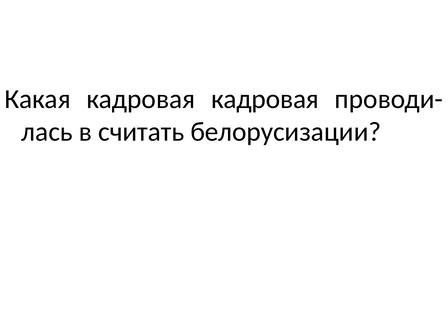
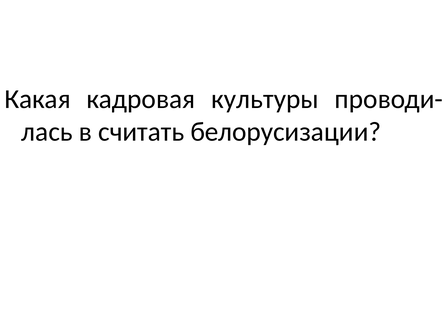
кадровая кадровая: кадровая -> культуры
